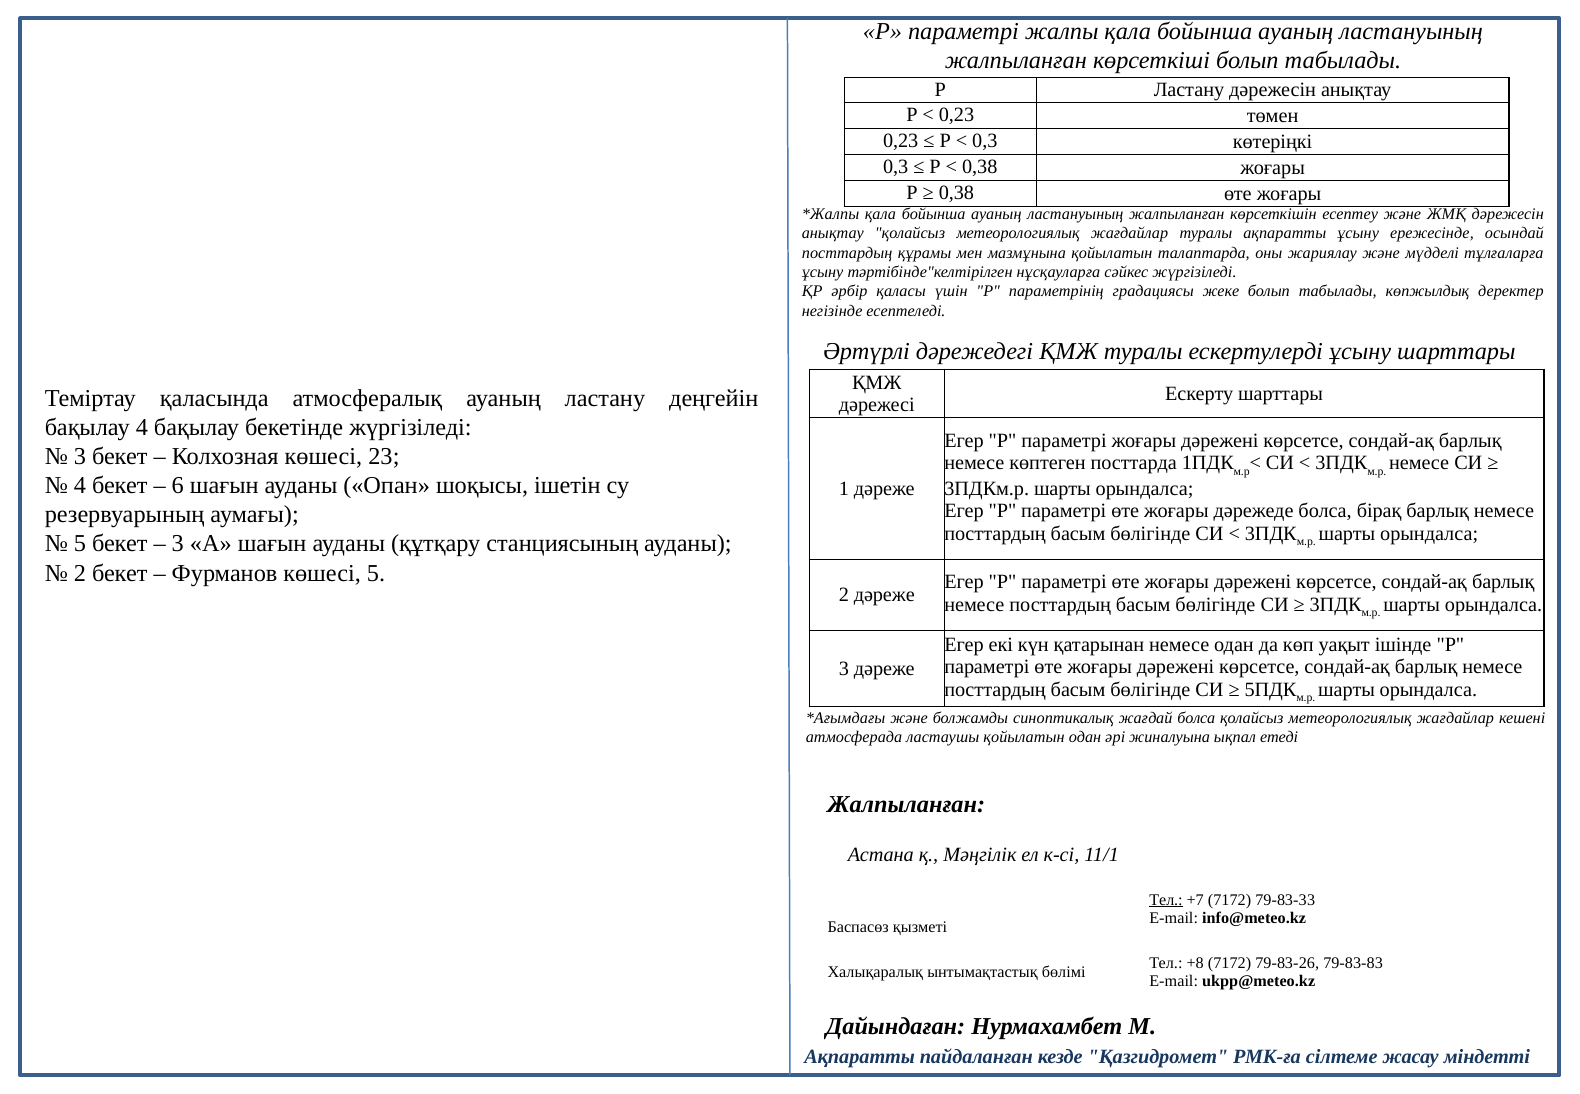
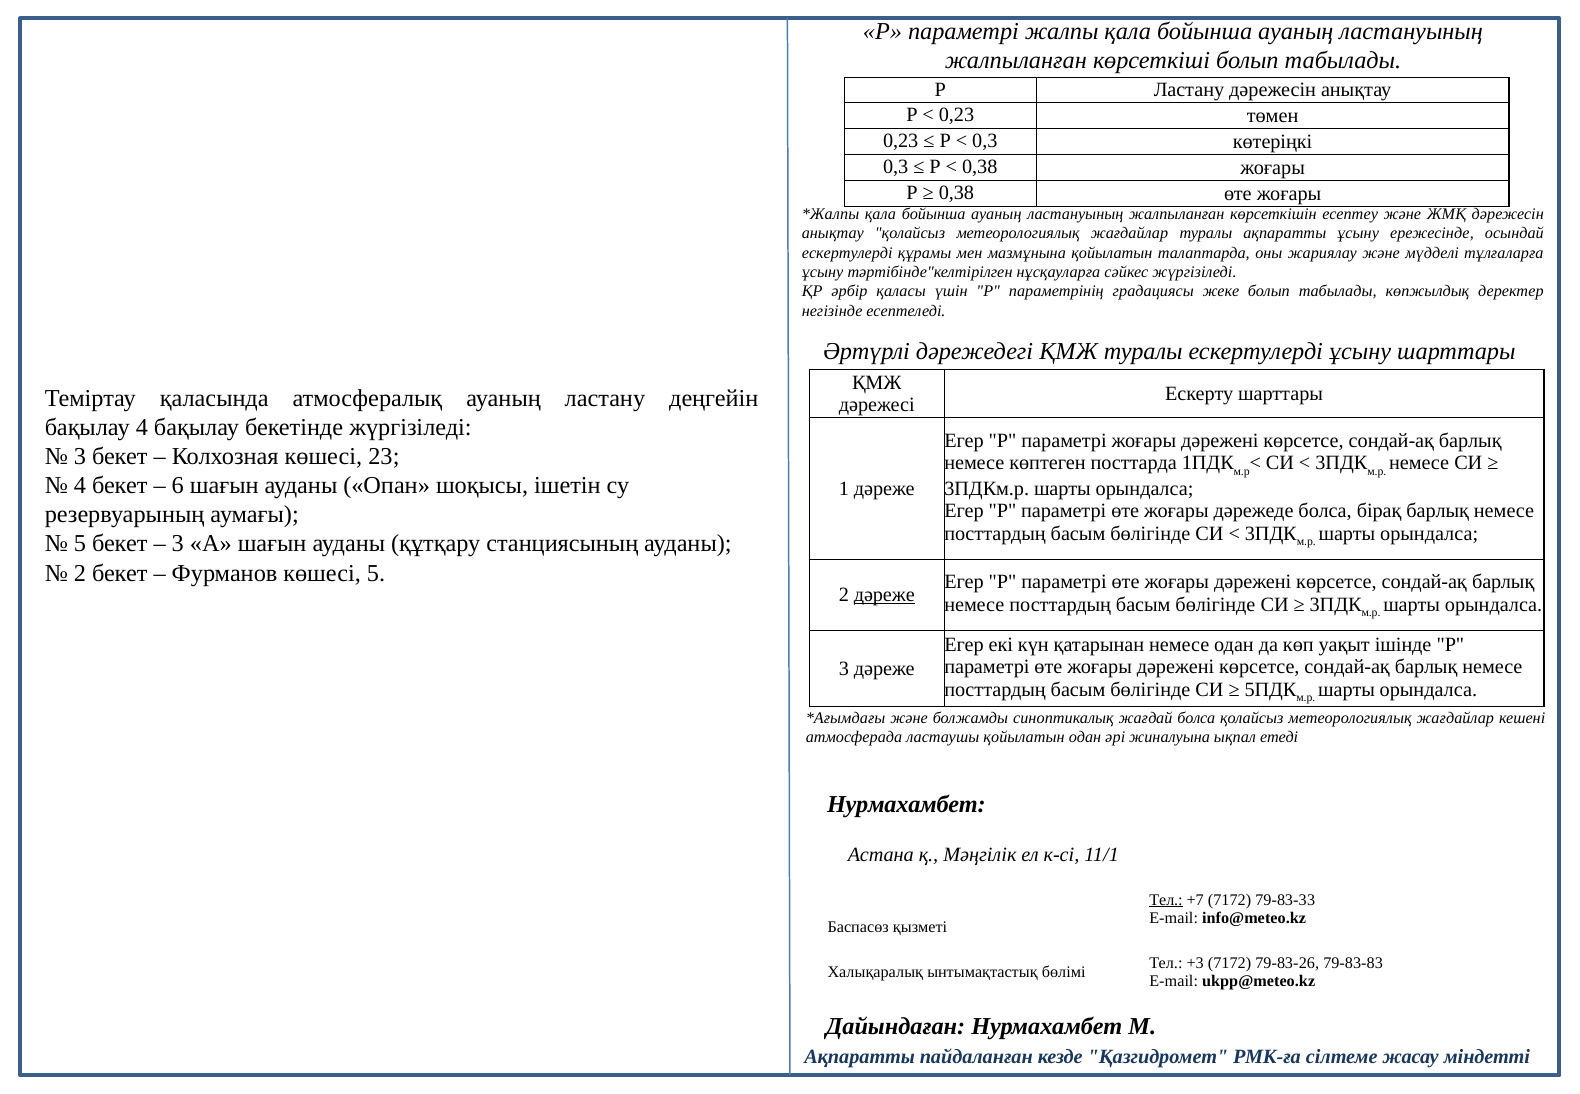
посттардың at (847, 253): посттардың -> ескертулерді
дәреже at (884, 595) underline: none -> present
Жалпыланған at (906, 804): Жалпыланған -> Нурмахамбет
+8: +8 -> +3
